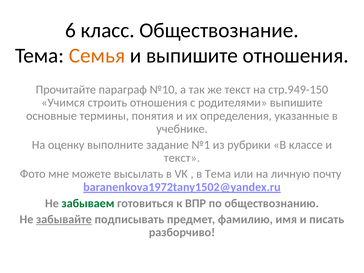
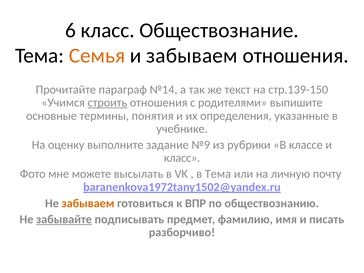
и выпишите: выпишите -> забываем
№10: №10 -> №14
стр.949-150: стр.949-150 -> стр.139-150
строить underline: none -> present
№1: №1 -> №9
текст at (182, 158): текст -> класс
забываем at (88, 203) colour: green -> orange
